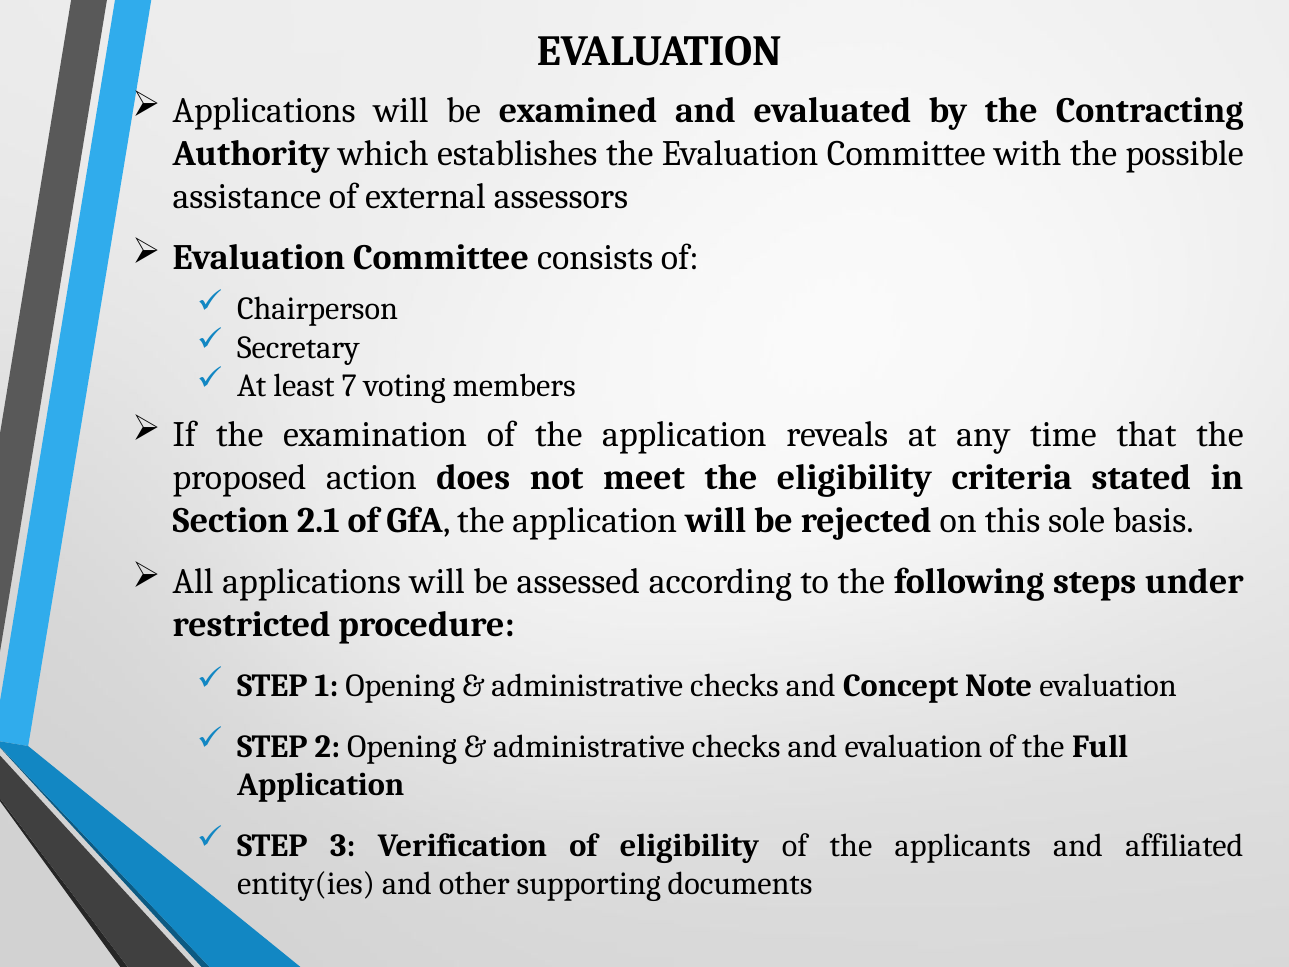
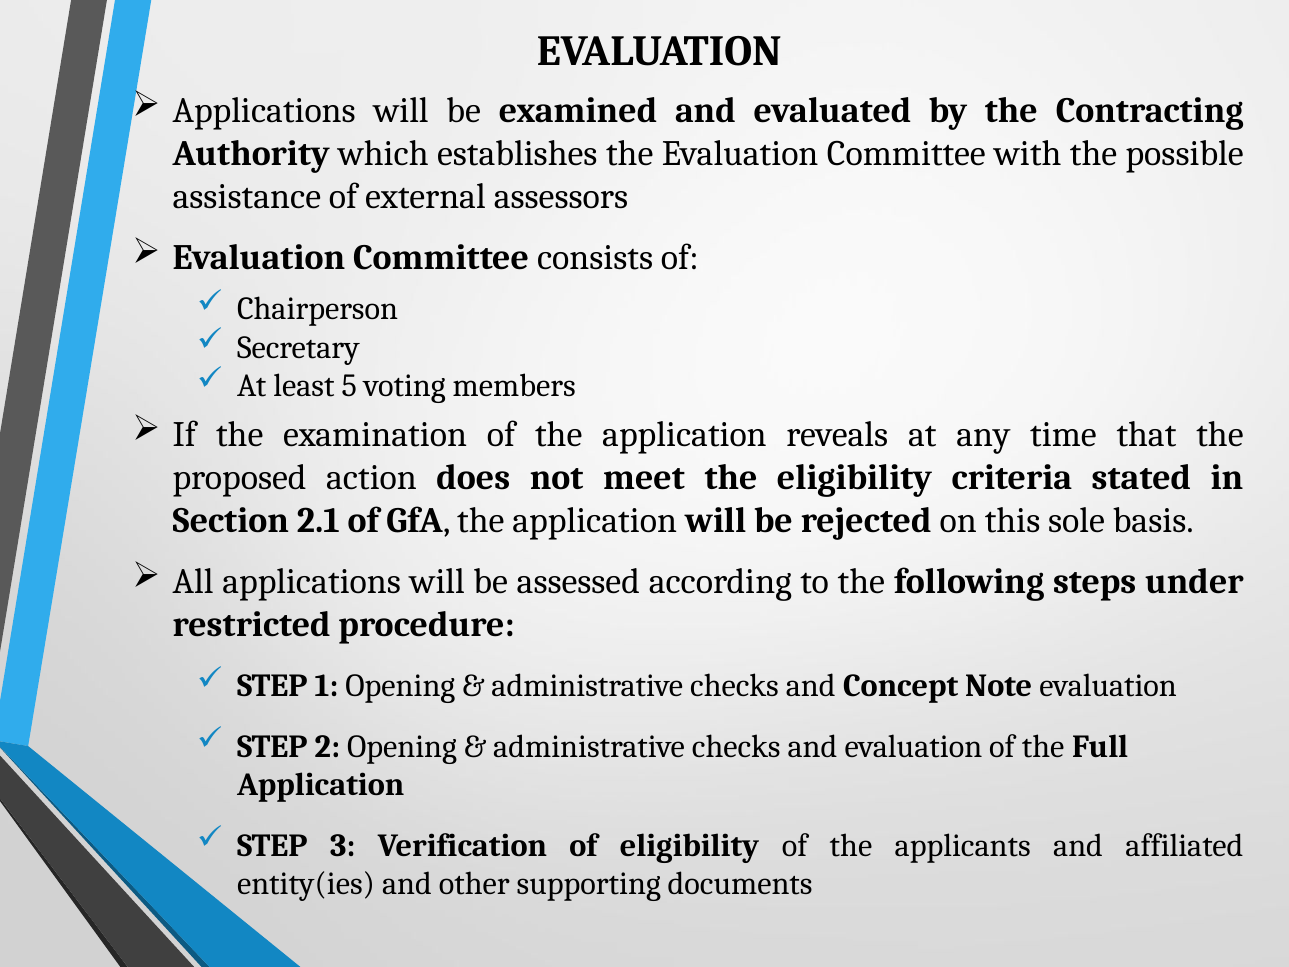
7: 7 -> 5
